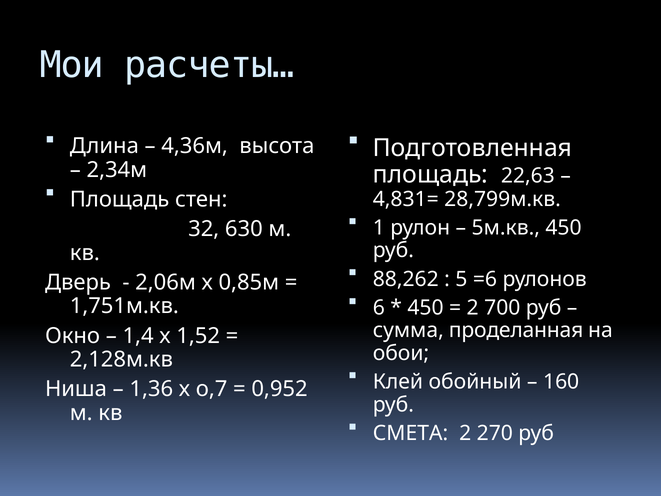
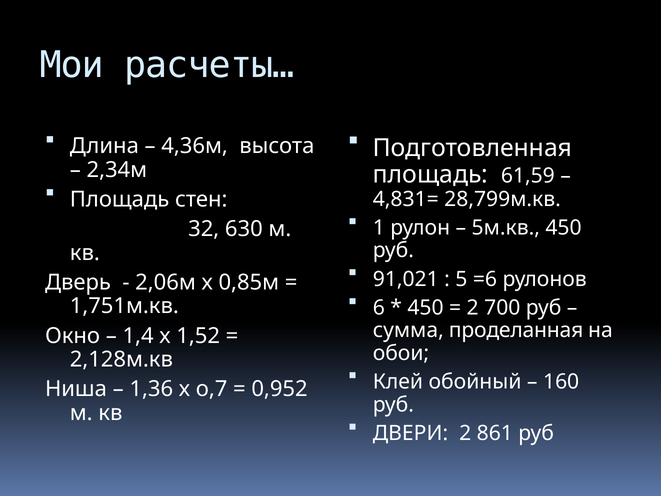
22,63: 22,63 -> 61,59
88,262: 88,262 -> 91,021
СМЕТА: СМЕТА -> ДВЕРИ
270: 270 -> 861
